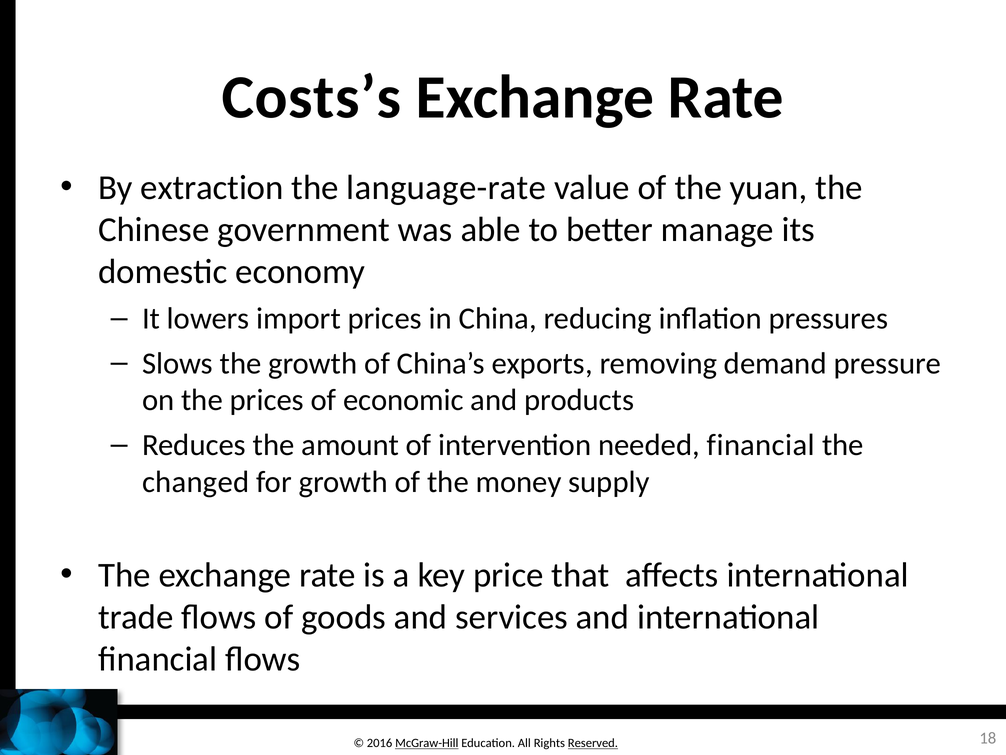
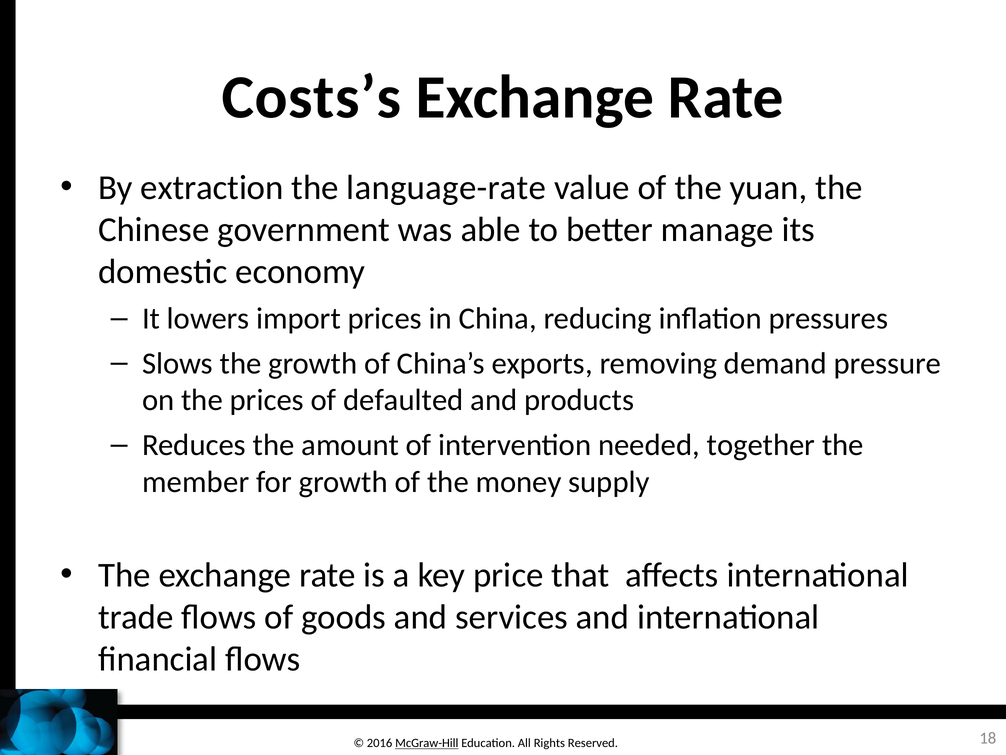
economic: economic -> defaulted
needed financial: financial -> together
changed: changed -> member
Reserved underline: present -> none
